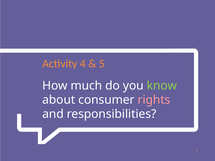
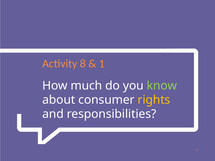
Activity 4: 4 -> 8
5: 5 -> 1
rights colour: pink -> yellow
